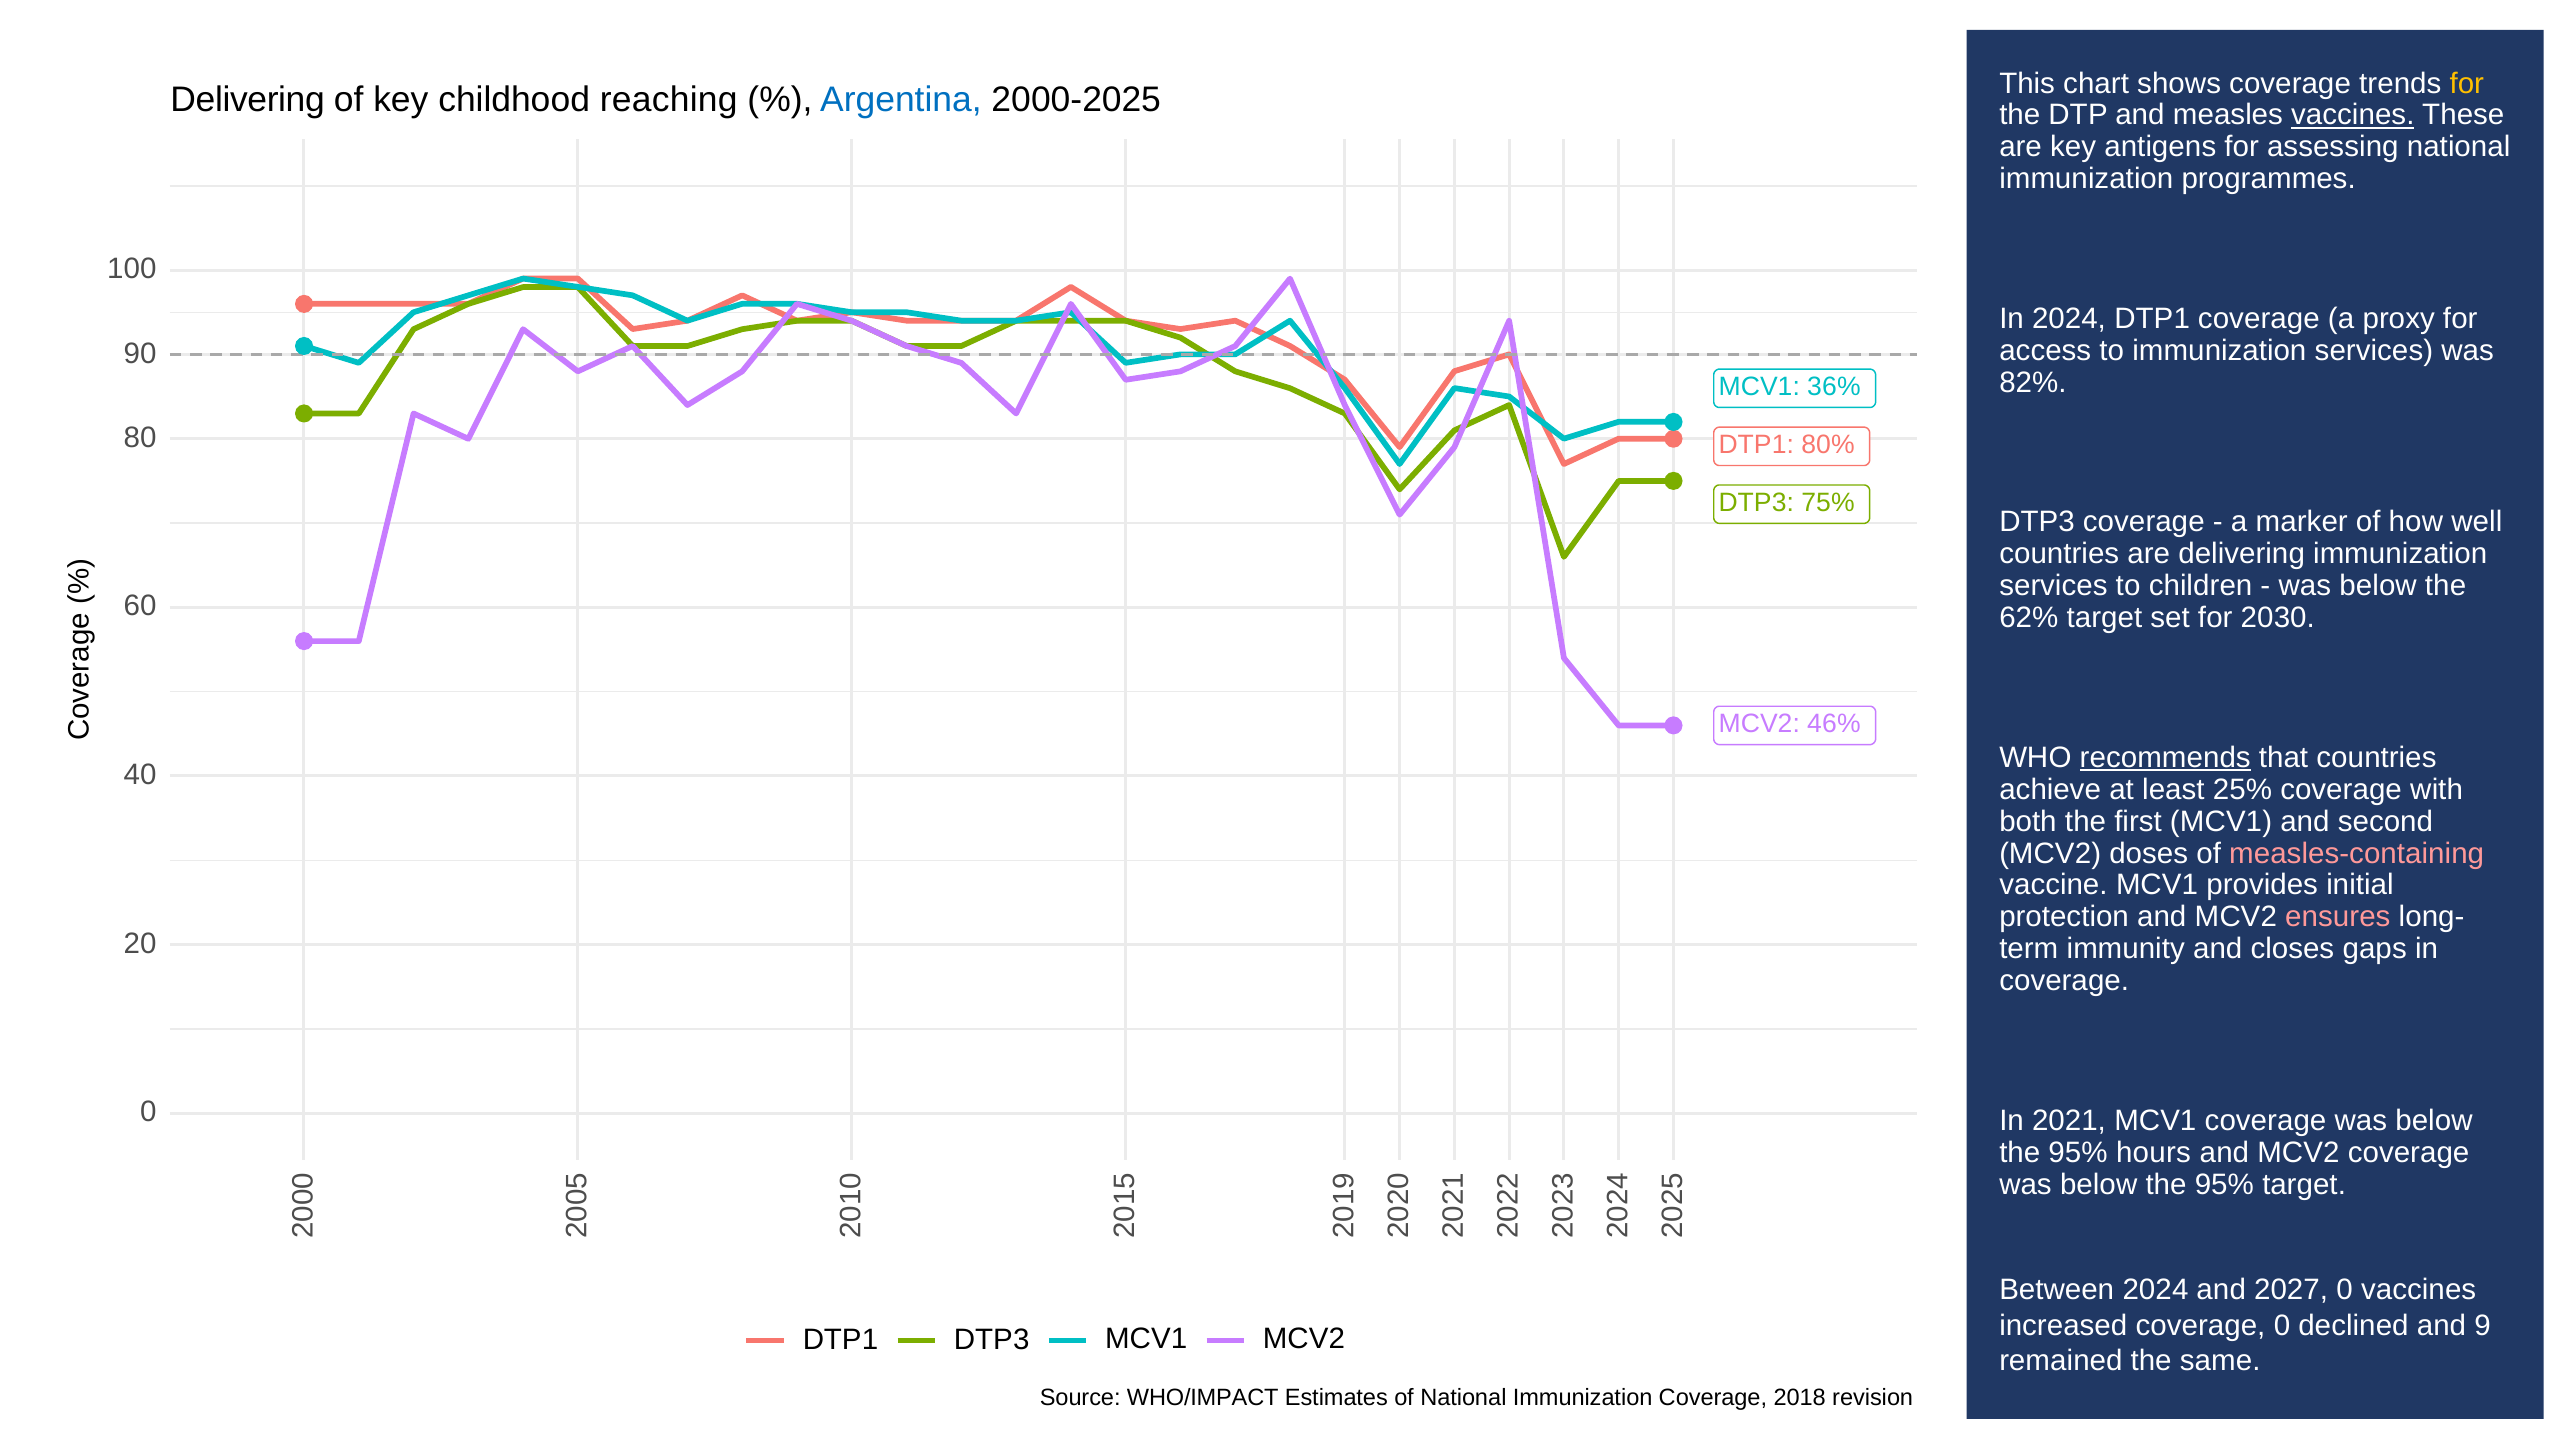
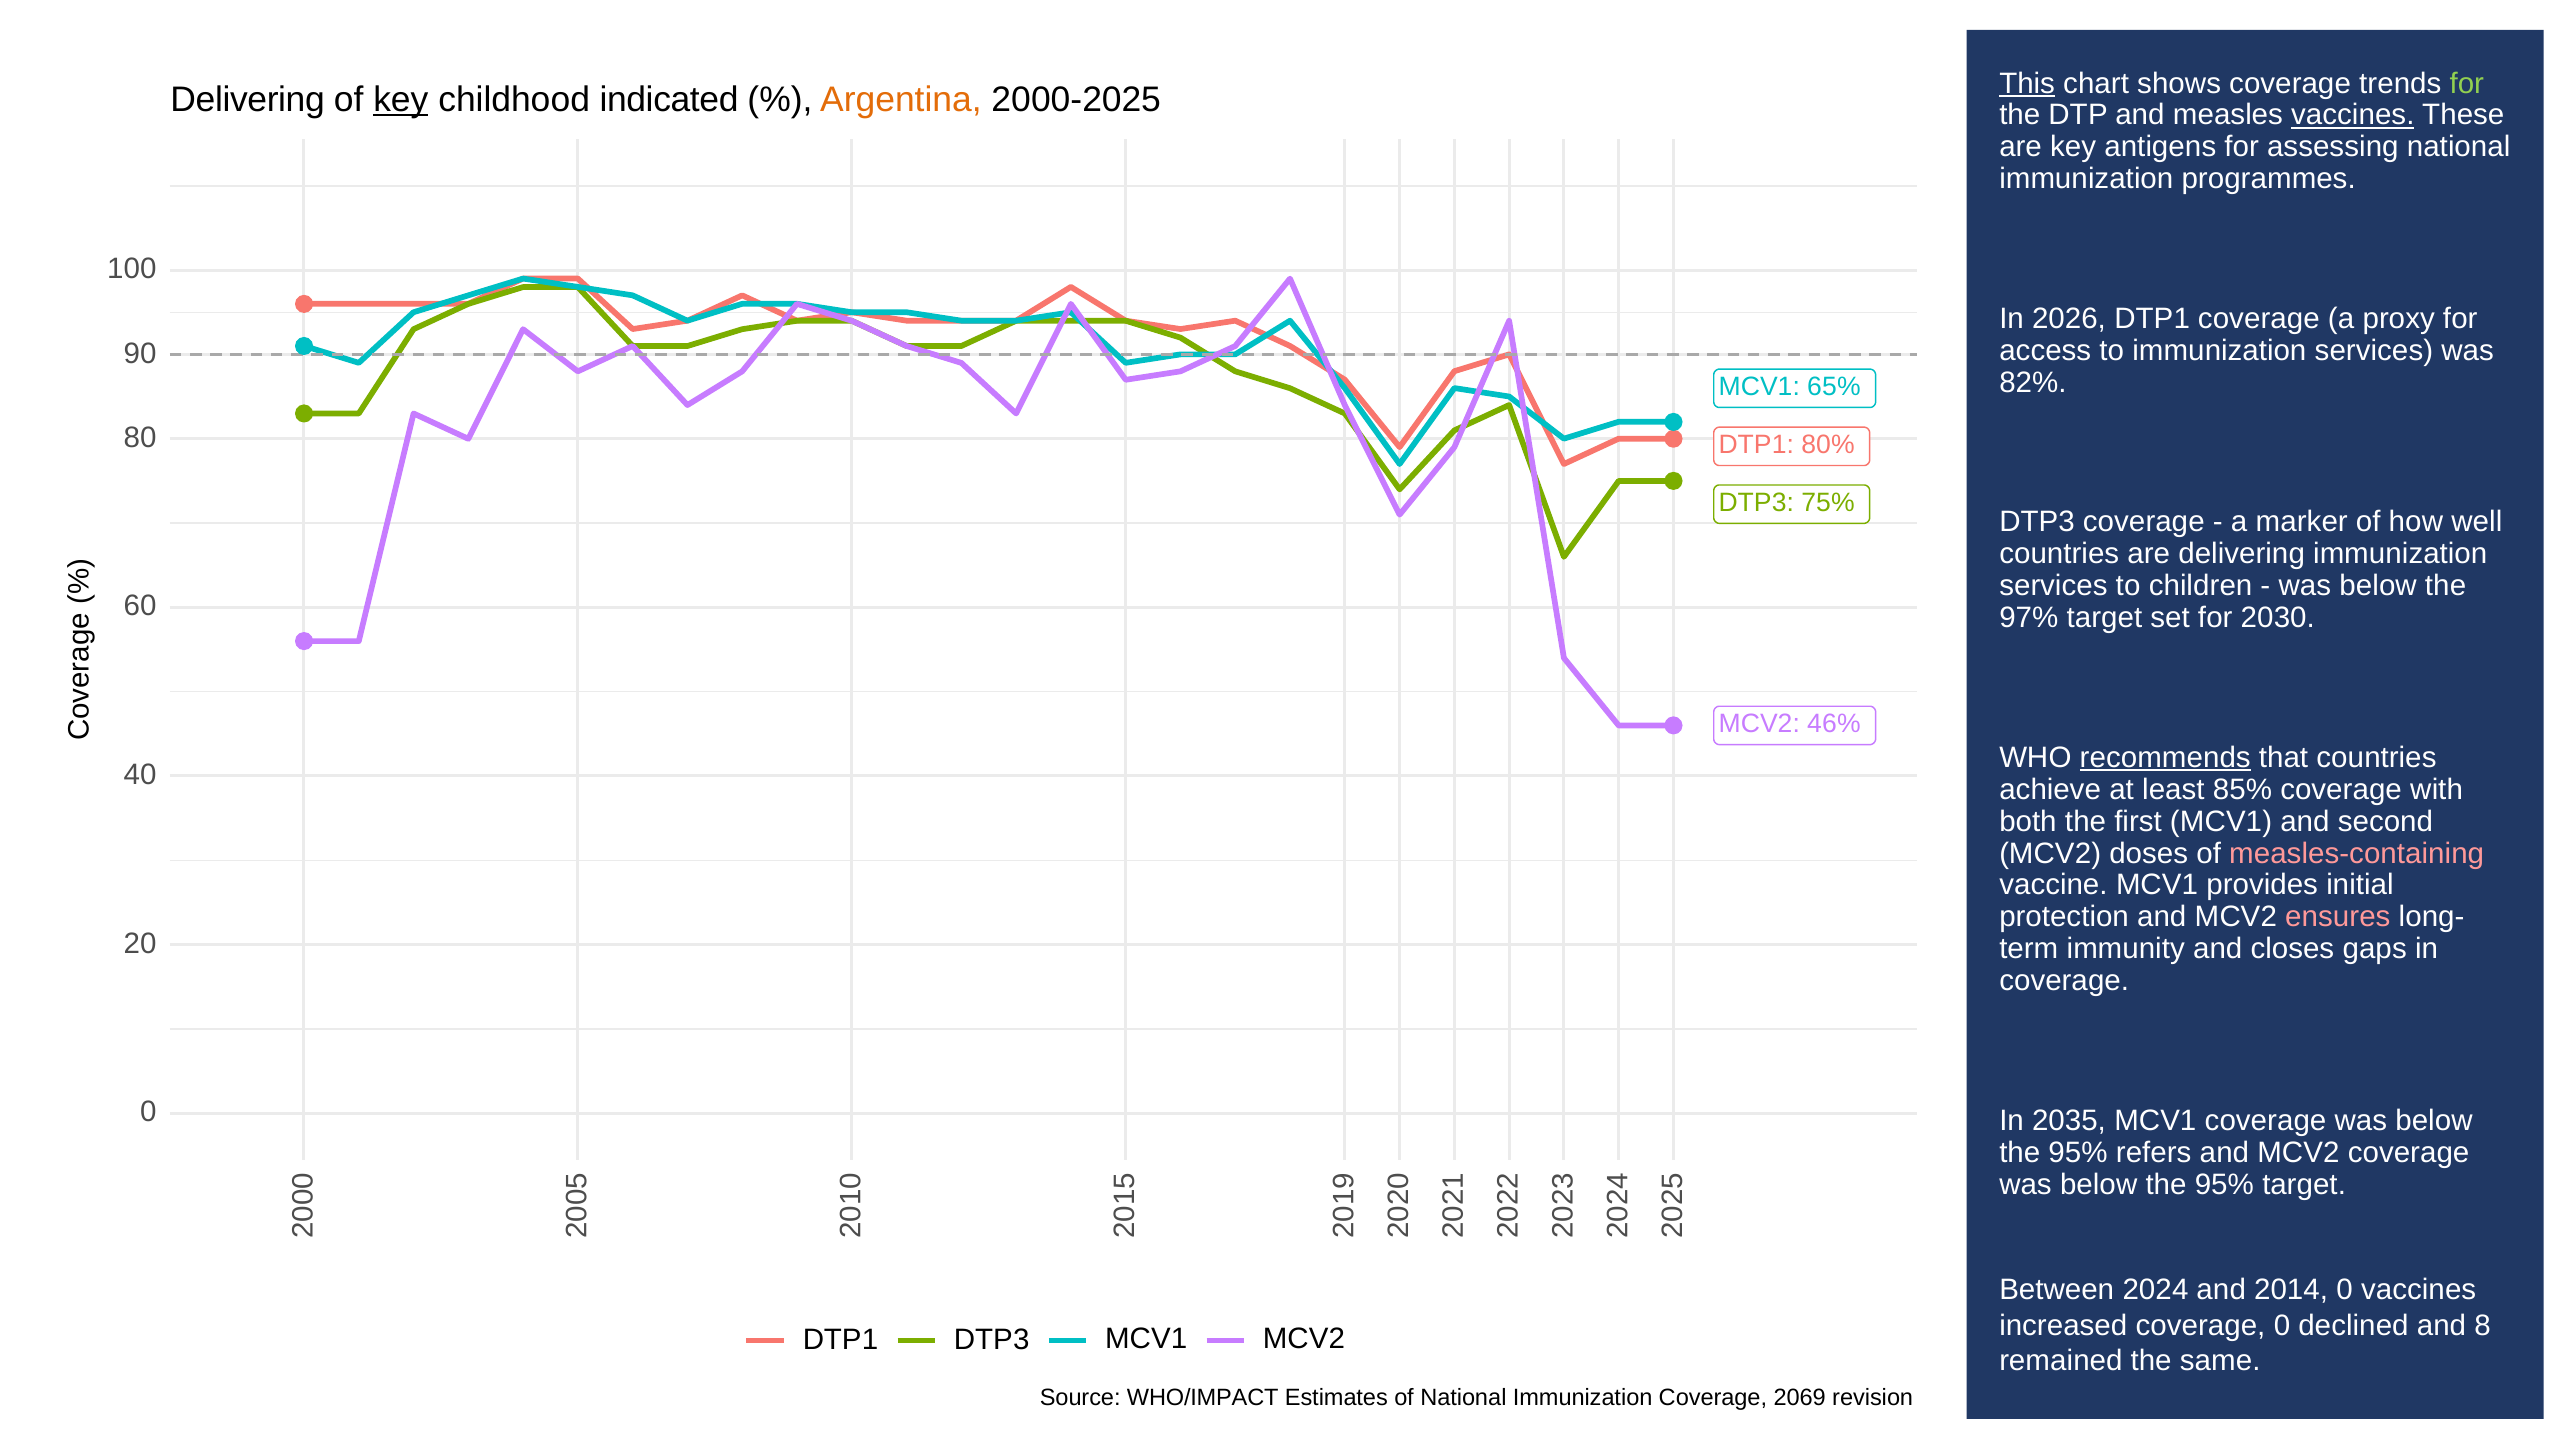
This underline: none -> present
for at (2467, 83) colour: yellow -> light green
key at (401, 100) underline: none -> present
reaching: reaching -> indicated
Argentina colour: blue -> orange
In 2024: 2024 -> 2026
36%: 36% -> 65%
62%: 62% -> 97%
25%: 25% -> 85%
2021: 2021 -> 2035
hours: hours -> refers
2027: 2027 -> 2014
and 9: 9 -> 8
2018: 2018 -> 2069
